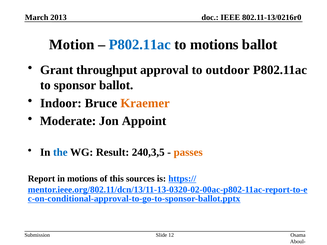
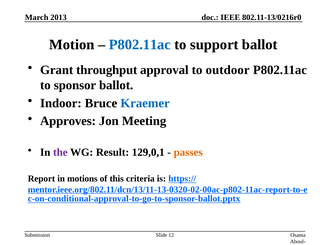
to motions: motions -> support
Kraemer colour: orange -> blue
Moderate: Moderate -> Approves
Appoint: Appoint -> Meeting
the colour: blue -> purple
240,3,5: 240,3,5 -> 129,0,1
sources: sources -> criteria
